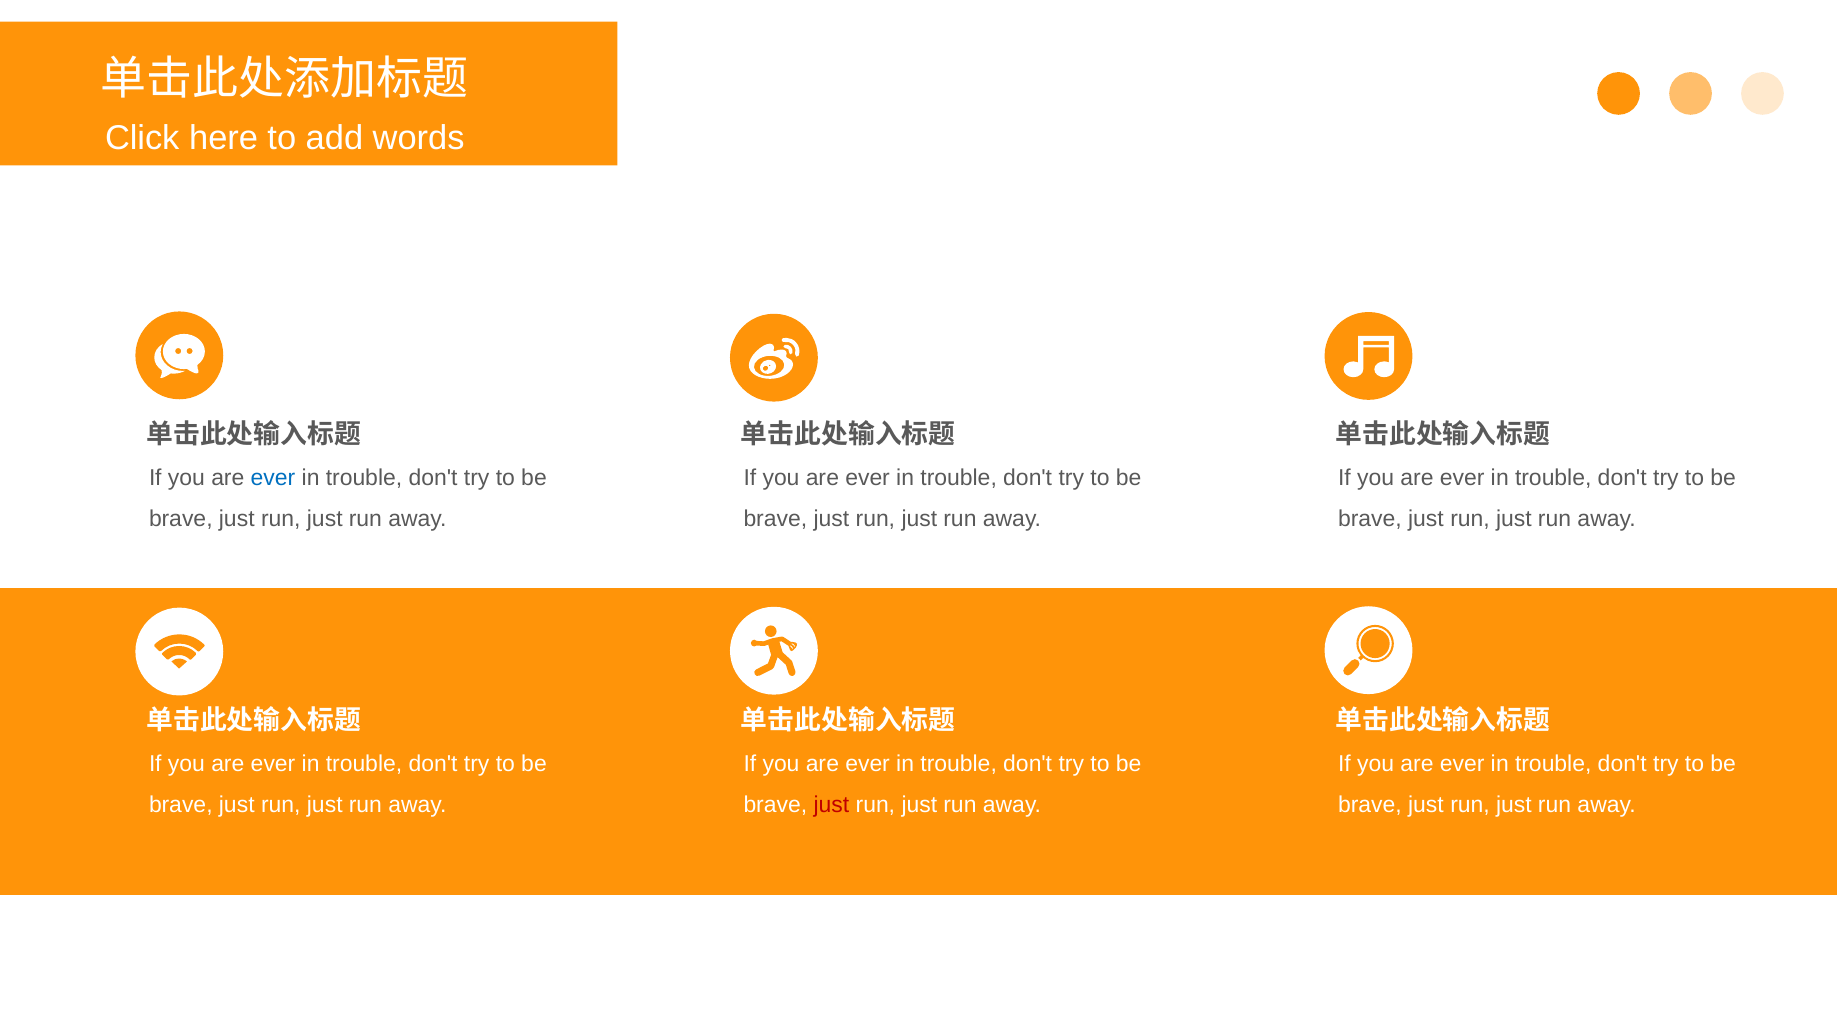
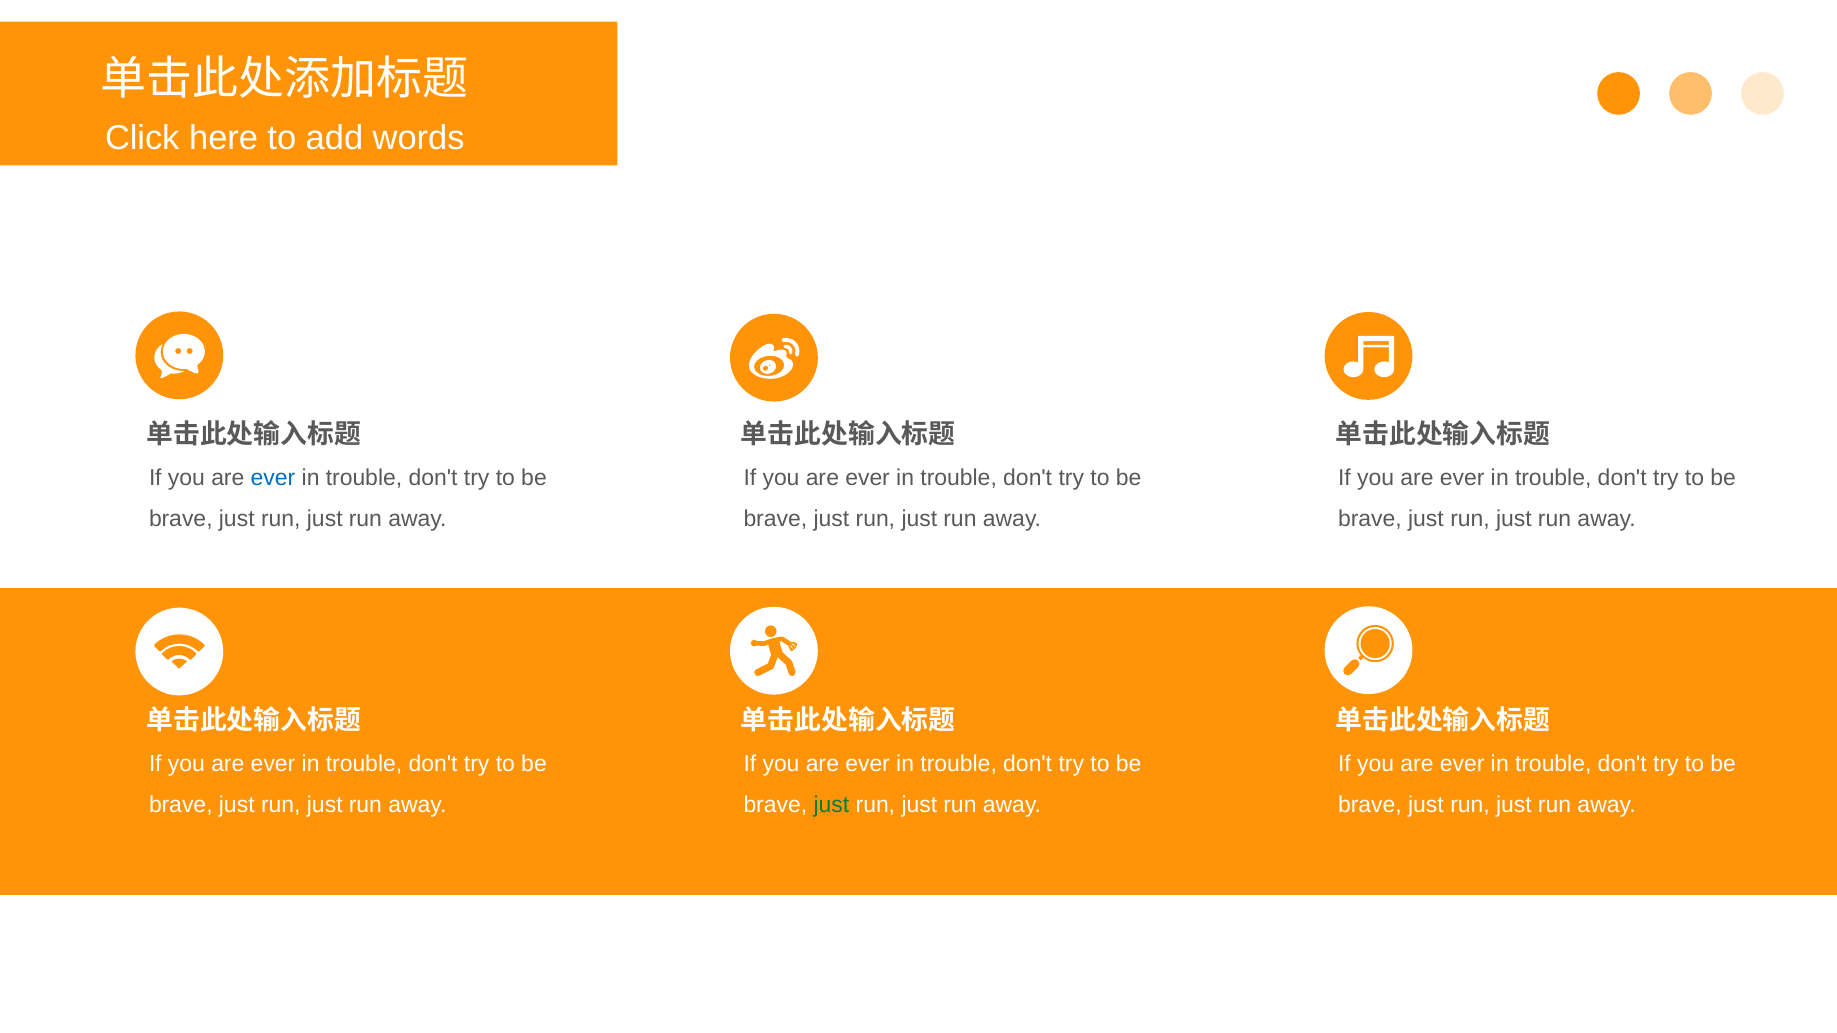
just at (831, 805) colour: red -> green
